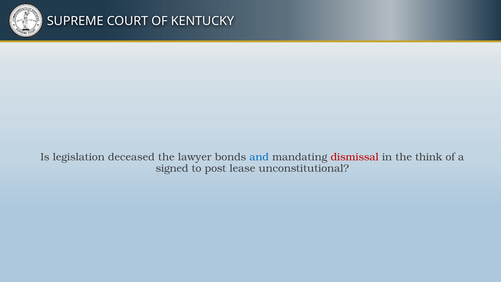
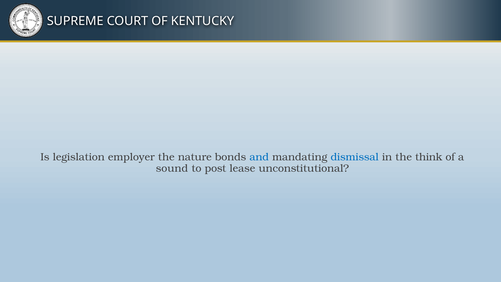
deceased: deceased -> employer
lawyer: lawyer -> nature
dismissal colour: red -> blue
signed: signed -> sound
